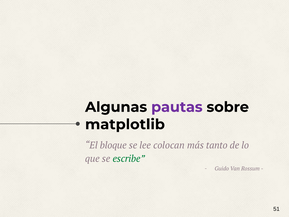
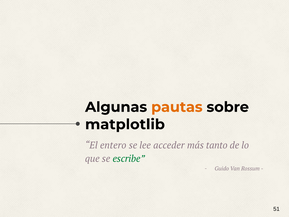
pautas colour: purple -> orange
bloque: bloque -> entero
colocan: colocan -> acceder
